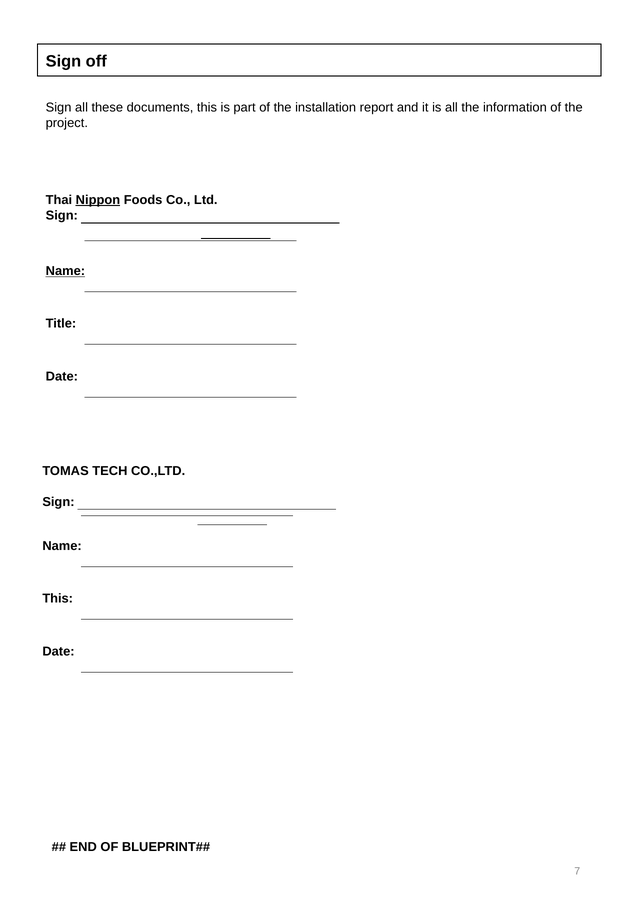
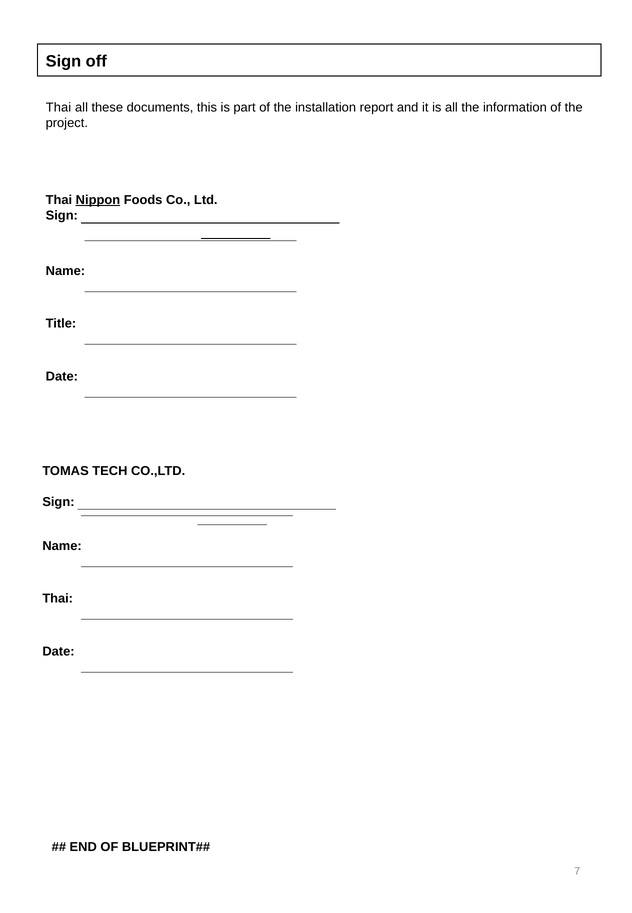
Sign at (59, 107): Sign -> Thai
Name at (65, 271) underline: present -> none
This at (58, 598): This -> Thai
